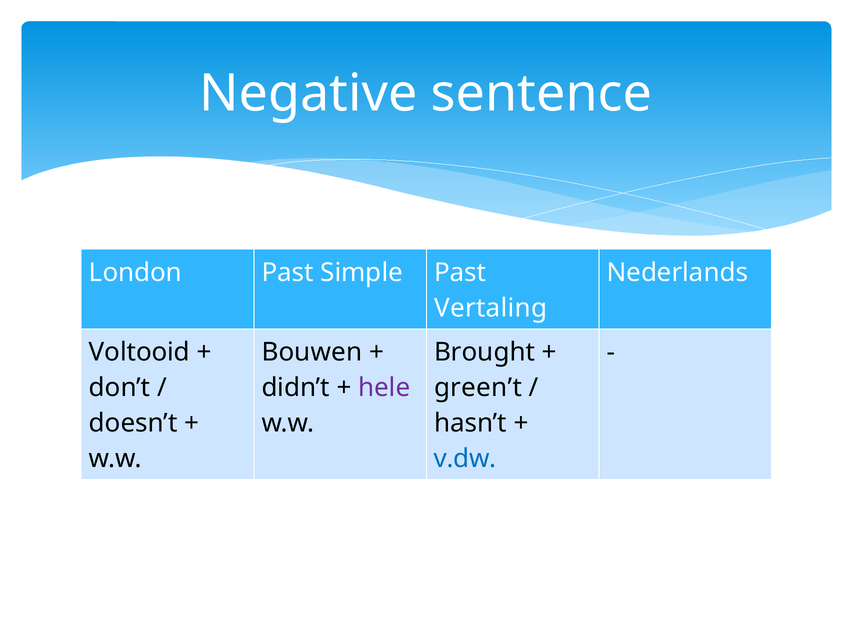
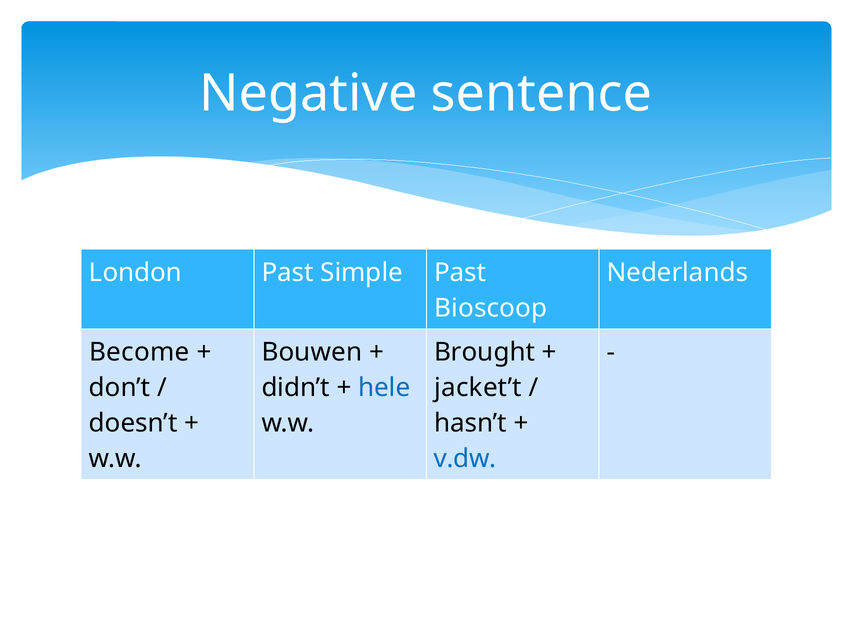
Vertaling: Vertaling -> Bioscoop
Voltooid: Voltooid -> Become
hele colour: purple -> blue
green’t: green’t -> jacket’t
